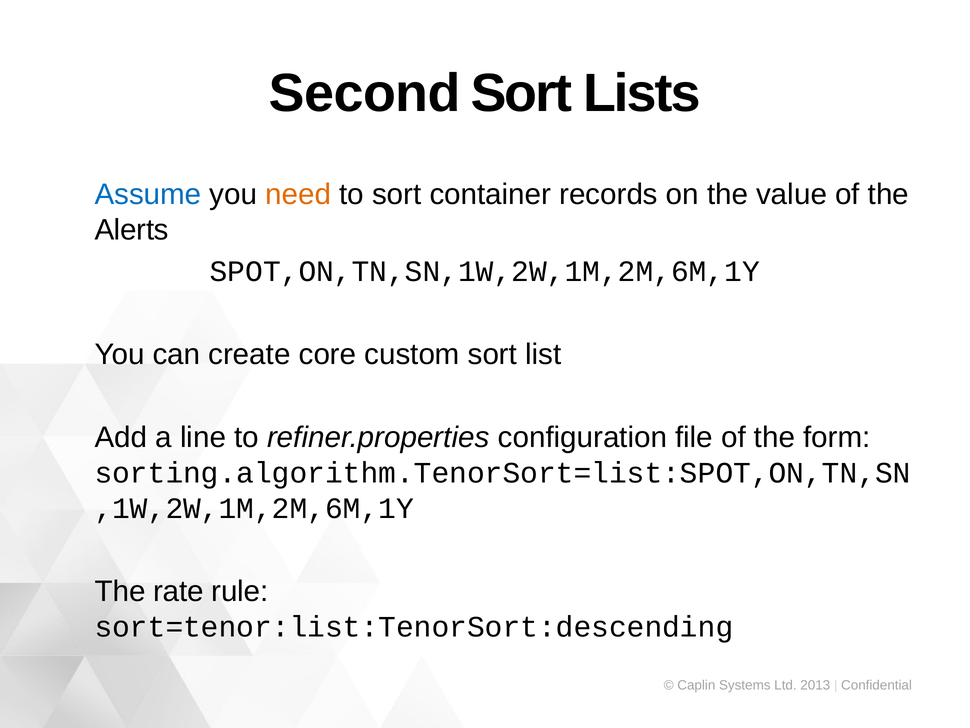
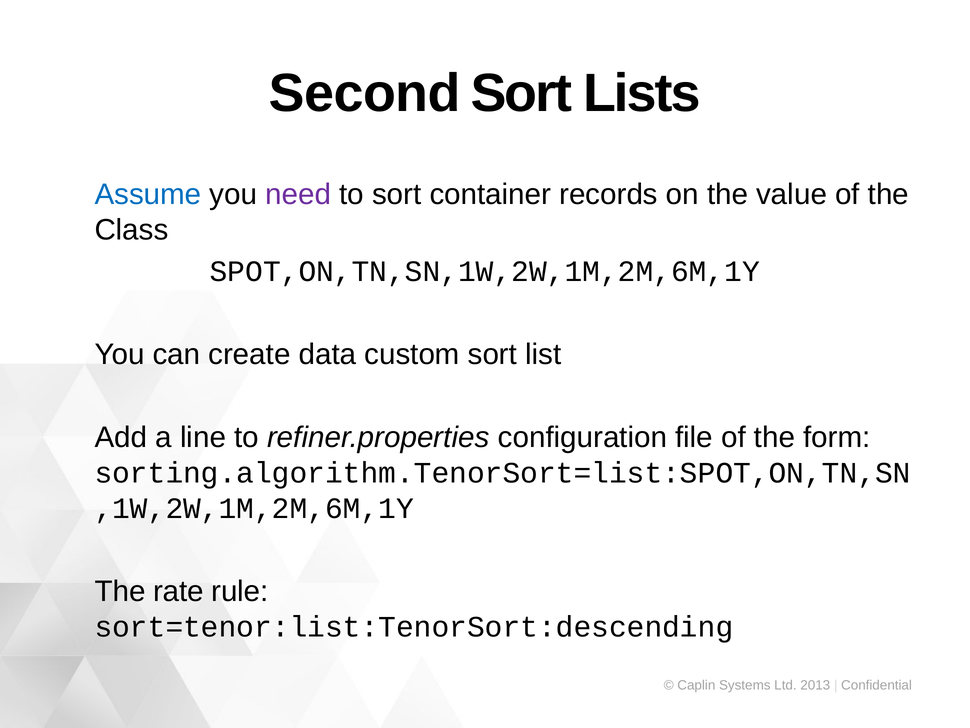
need colour: orange -> purple
Alerts: Alerts -> Class
core: core -> data
